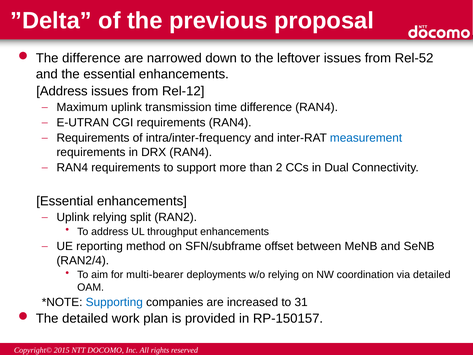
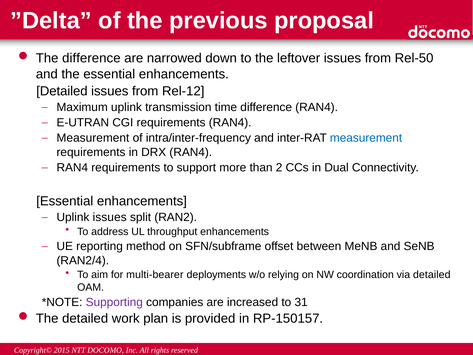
Rel-52: Rel-52 -> Rel-50
Address at (62, 91): Address -> Detailed
Requirements at (93, 138): Requirements -> Measurement
Uplink relying: relying -> issues
Supporting colour: blue -> purple
